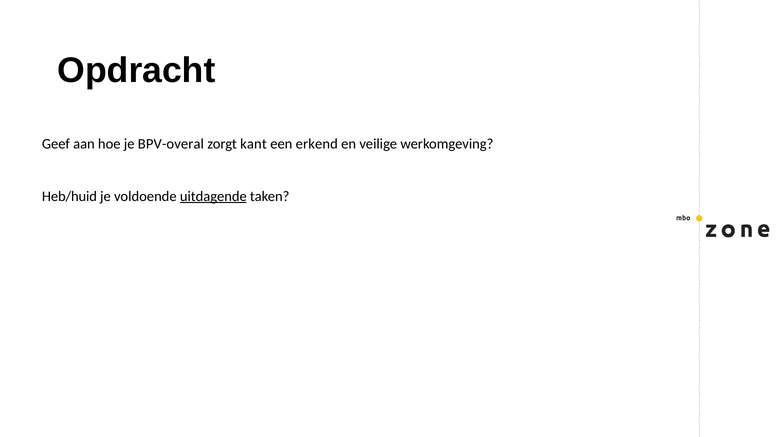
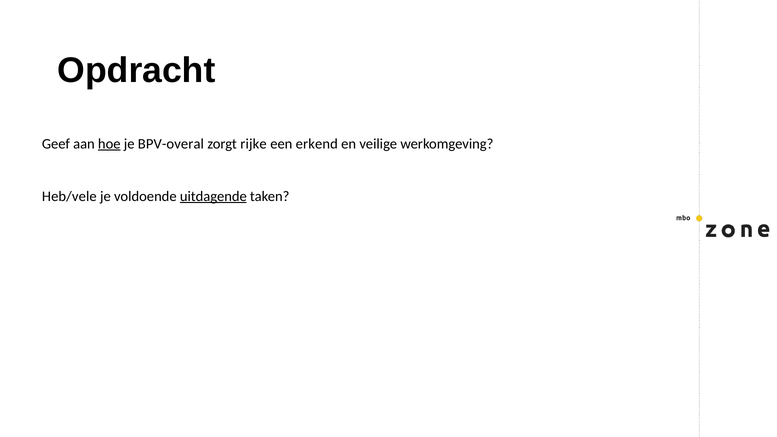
hoe underline: none -> present
kant: kant -> rijke
Heb/huid: Heb/huid -> Heb/vele
